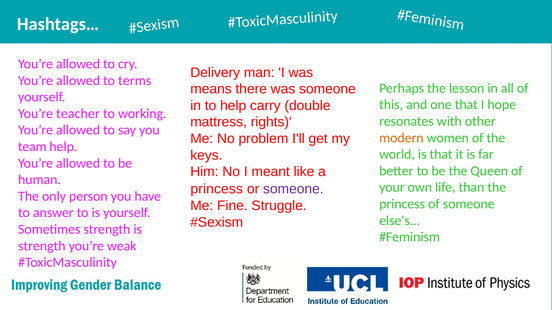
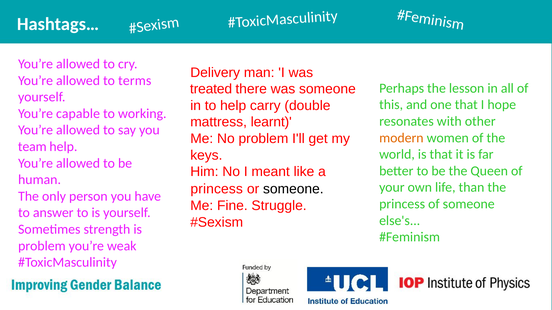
means: means -> treated
teacher: teacher -> capable
rights: rights -> learnt
someone at (293, 189) colour: purple -> black
strength at (42, 246): strength -> problem
